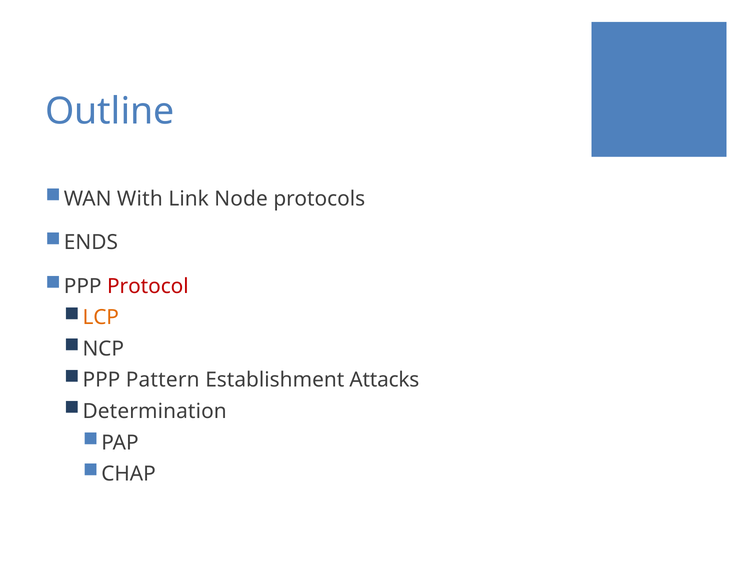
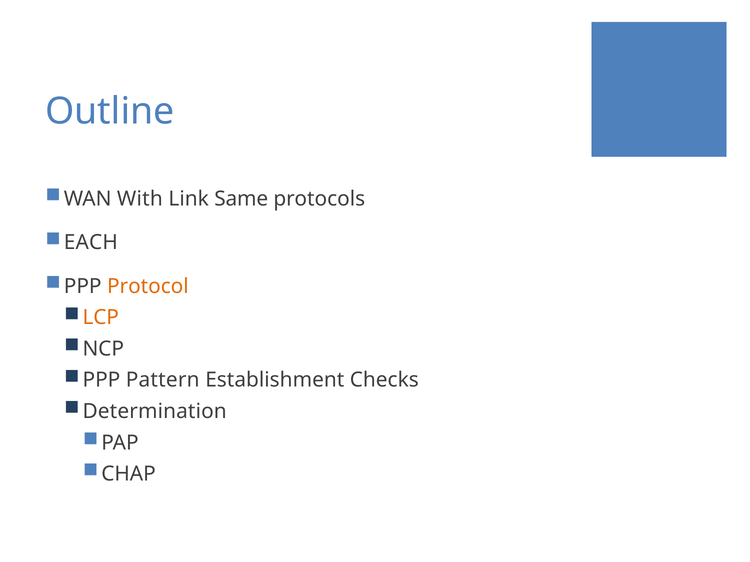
Node: Node -> Same
ENDS: ENDS -> EACH
Protocol colour: red -> orange
Attacks: Attacks -> Checks
